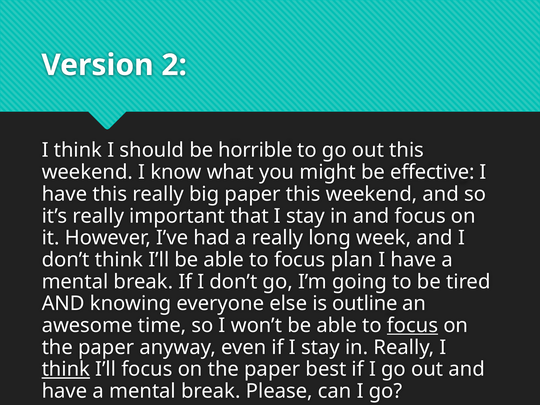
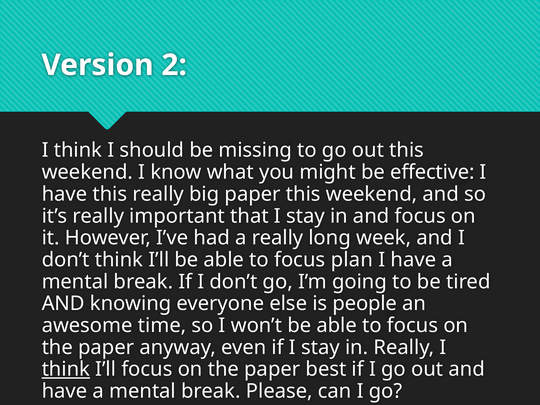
horrible: horrible -> missing
outline: outline -> people
focus at (413, 325) underline: present -> none
